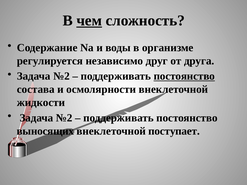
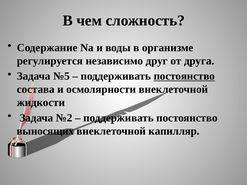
чем underline: present -> none
№2 at (61, 76): №2 -> №5
поступает: поступает -> капилляр
